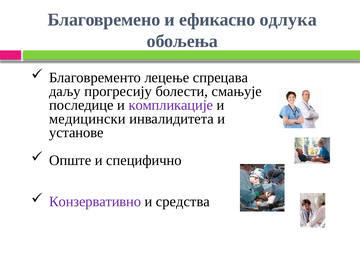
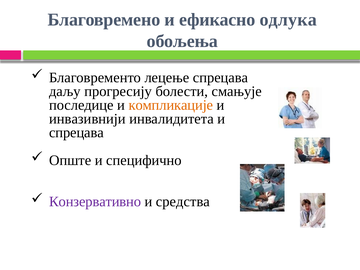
компликације colour: purple -> orange
медицински: медицински -> инвазивнији
установе at (76, 133): установе -> спрецава
